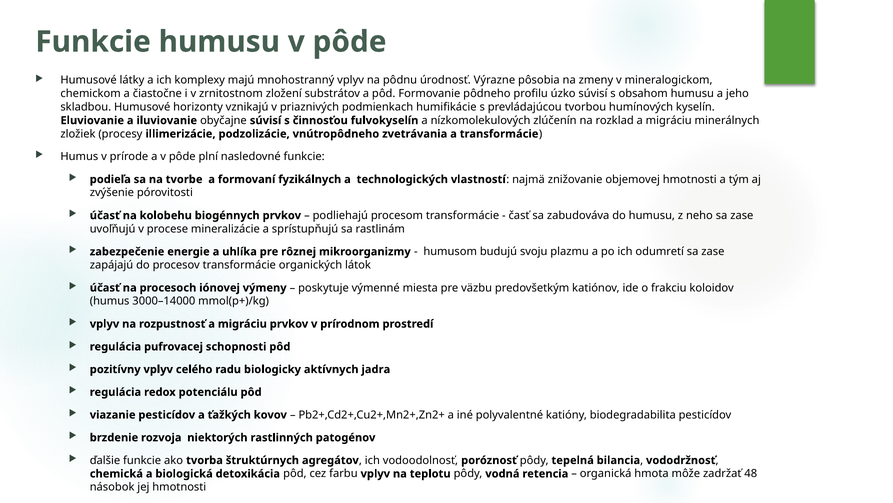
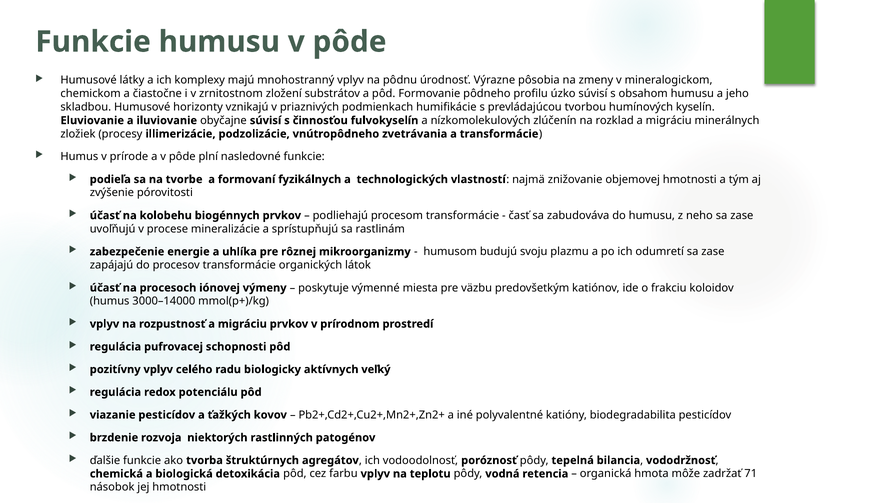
jadra: jadra -> veľký
48: 48 -> 71
